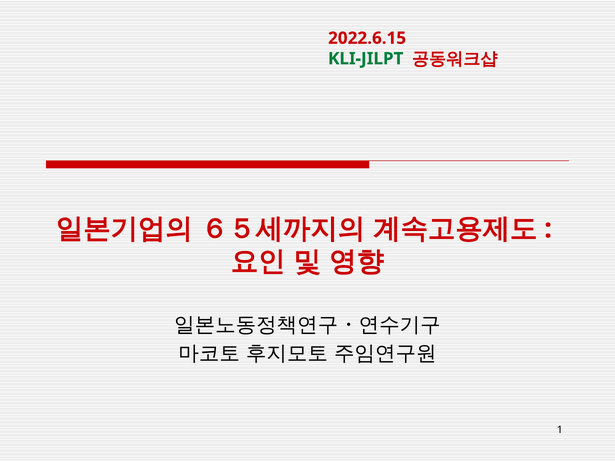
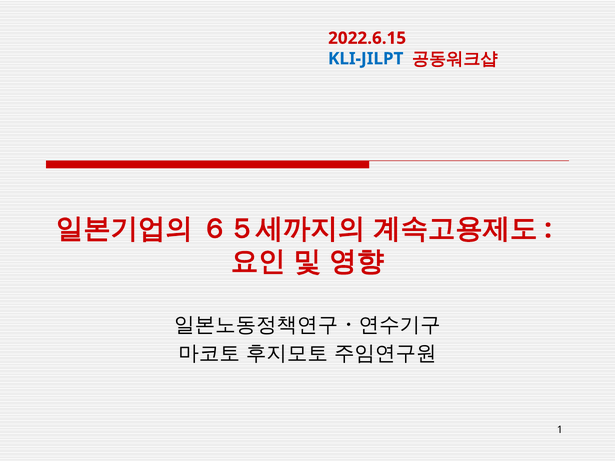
KLI-JILPT colour: green -> blue
